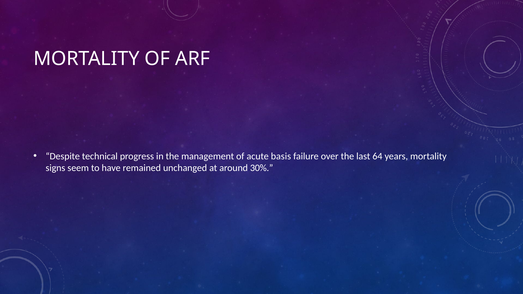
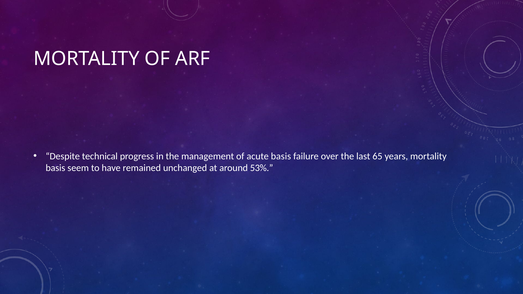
64: 64 -> 65
signs at (55, 168): signs -> basis
30%: 30% -> 53%
